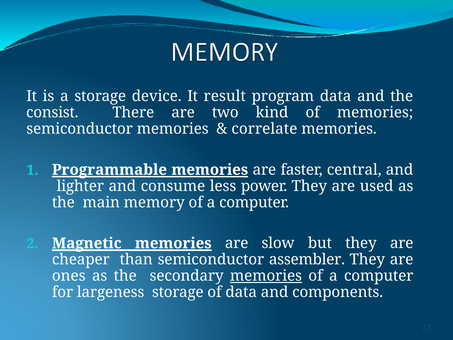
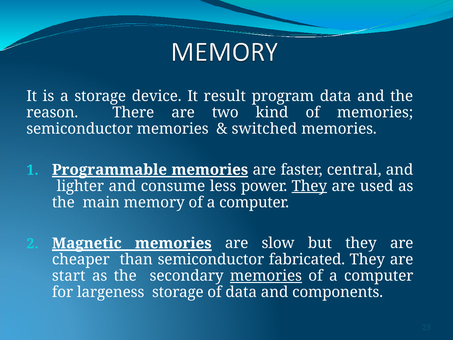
consist: consist -> reason
correlate: correlate -> switched
They at (309, 186) underline: none -> present
assembler: assembler -> fabricated
ones: ones -> start
